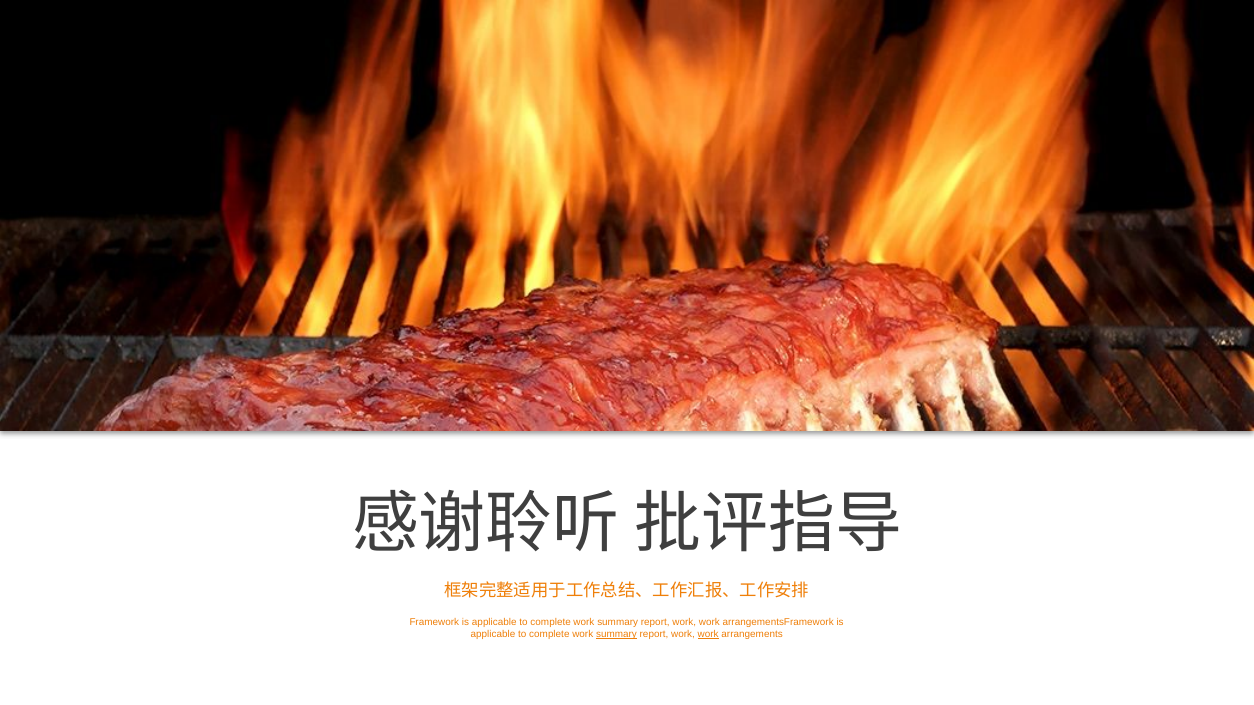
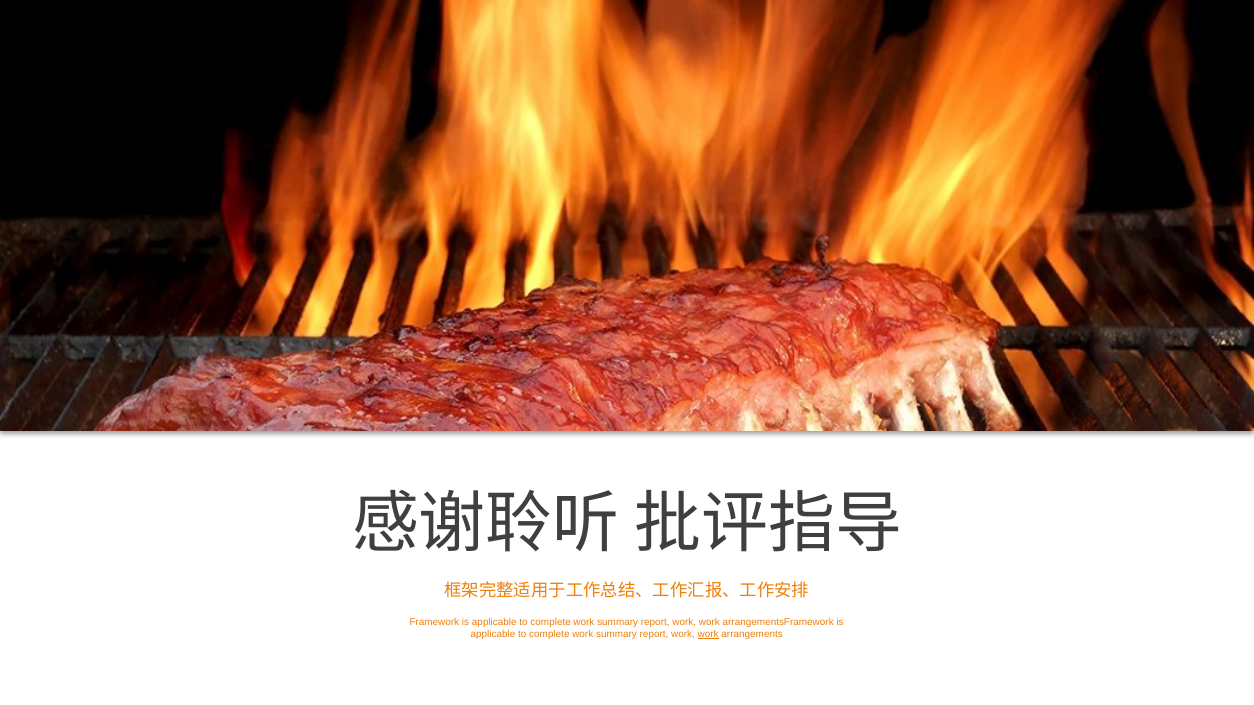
summary at (616, 634) underline: present -> none
